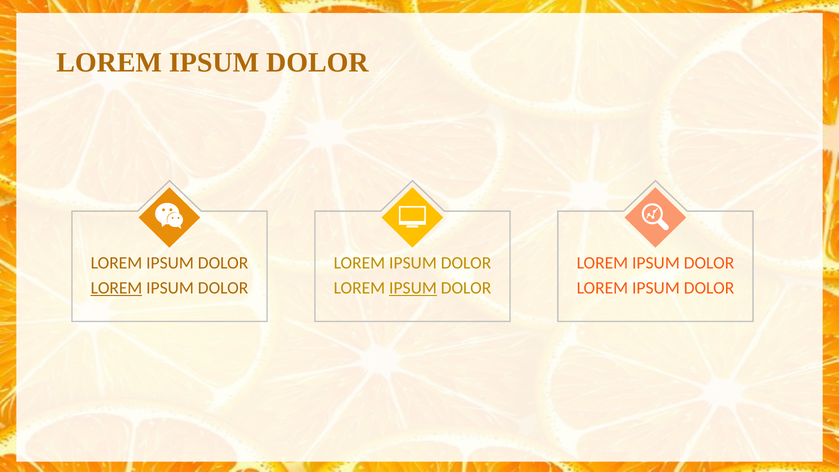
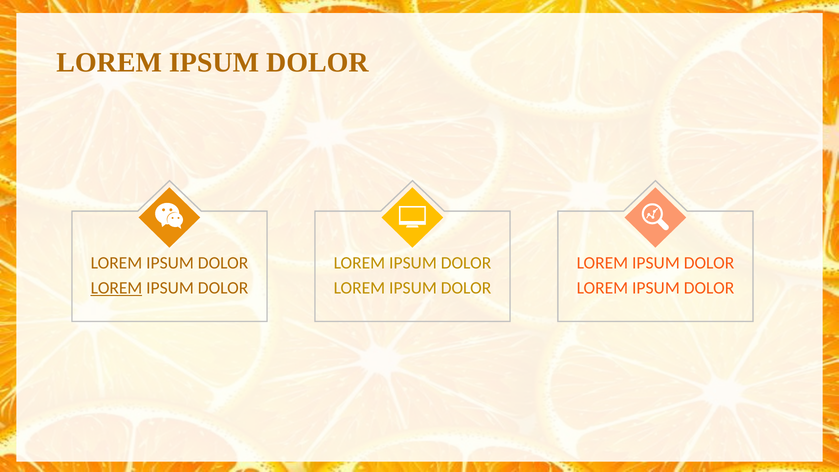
IPSUM at (413, 288) underline: present -> none
